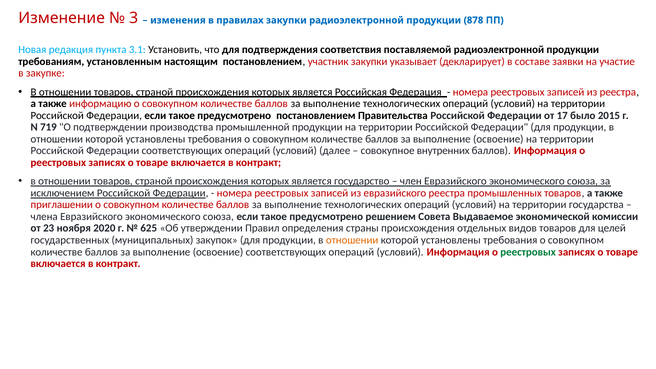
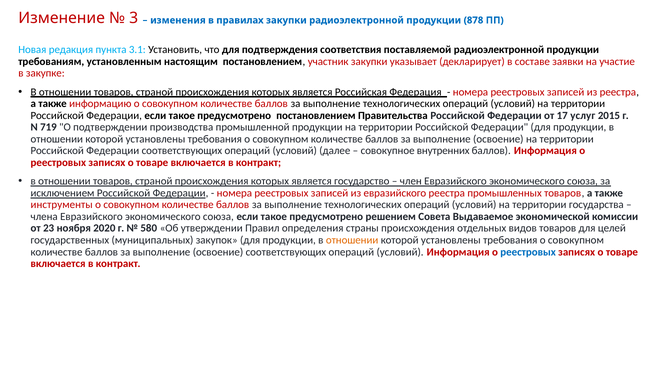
было: было -> услуг
приглашении: приглашении -> инструменты
625: 625 -> 580
реестровых at (528, 252) colour: green -> blue
